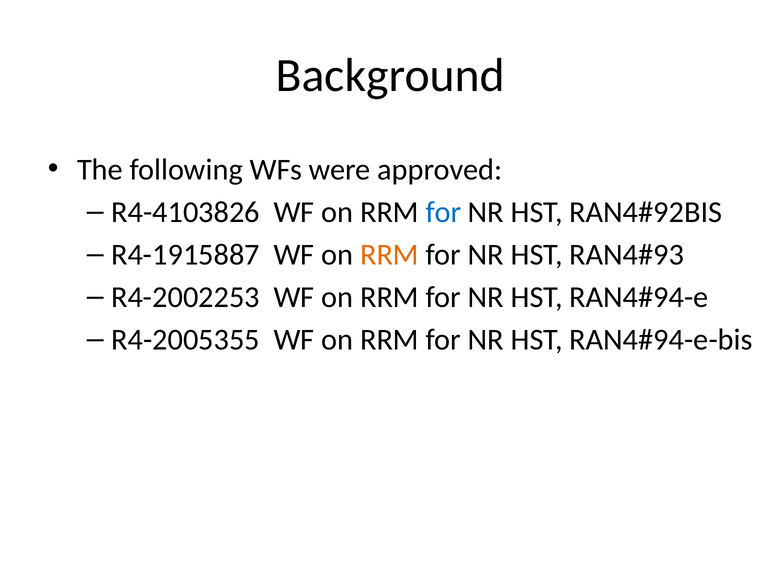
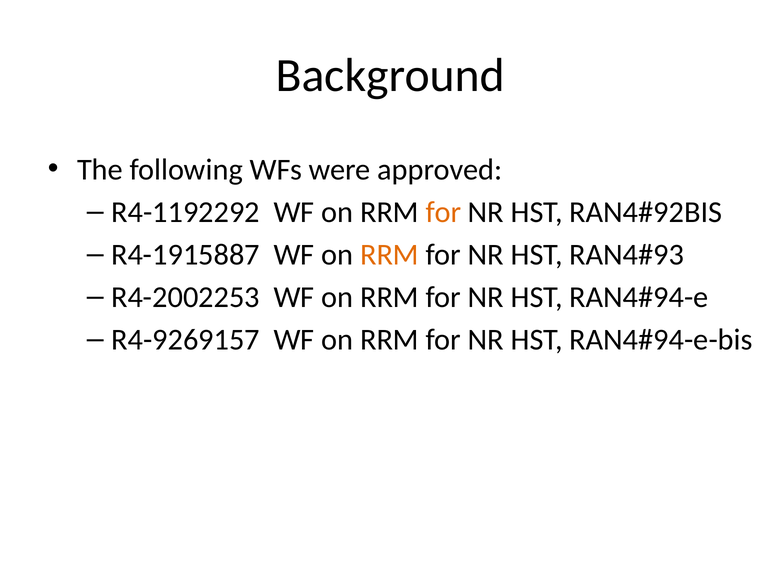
R4-4103826: R4-4103826 -> R4-1192292
for at (443, 212) colour: blue -> orange
R4-2005355: R4-2005355 -> R4-9269157
